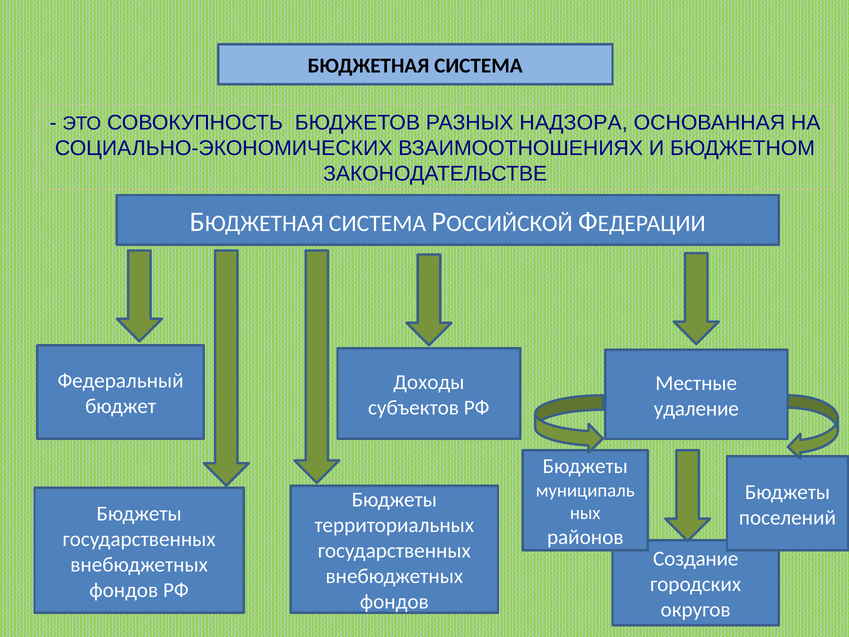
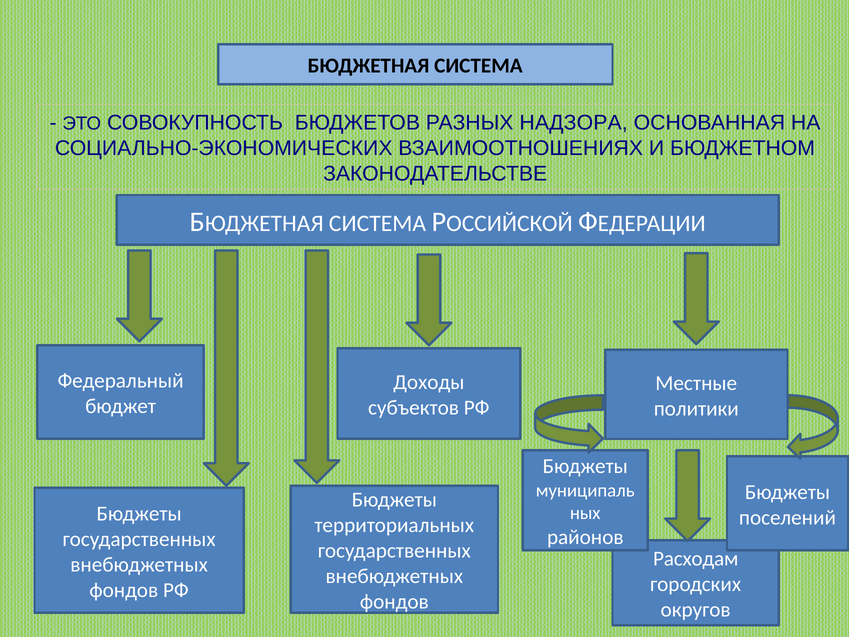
удаление: удаление -> политики
Создание: Создание -> Расходам
